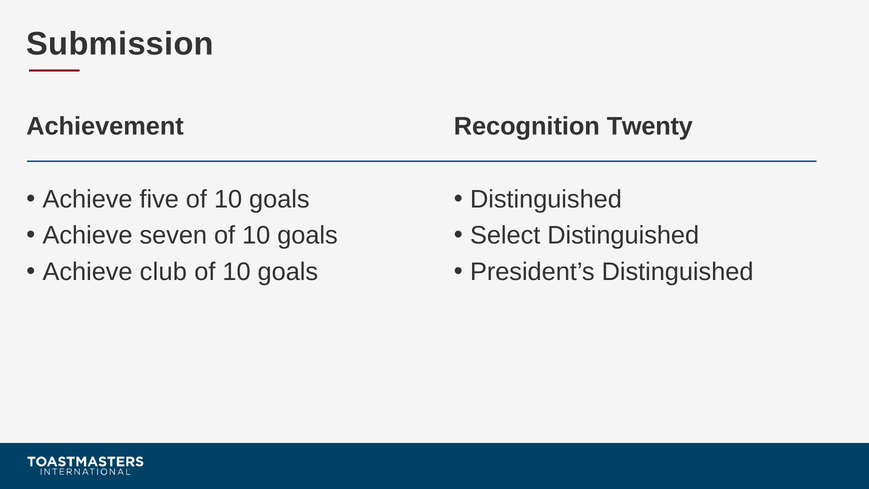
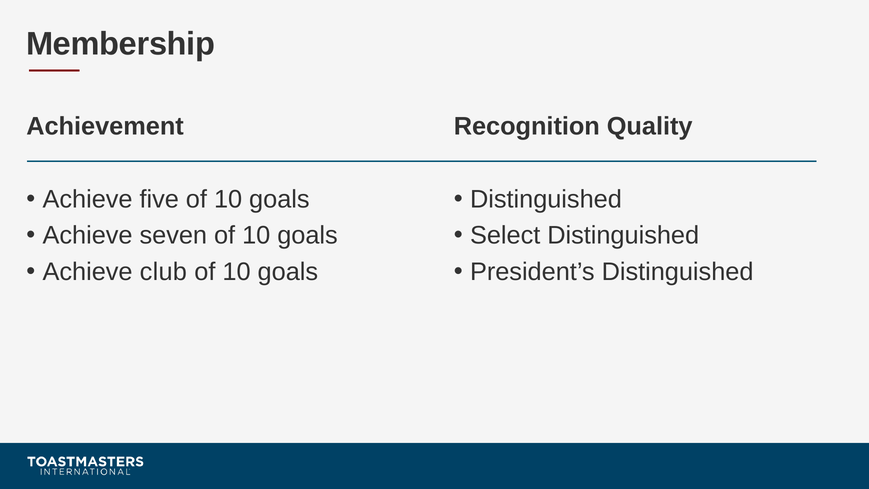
Submission: Submission -> Membership
Twenty: Twenty -> Quality
